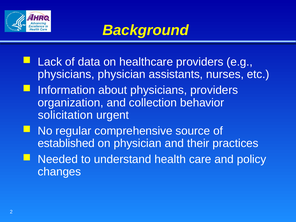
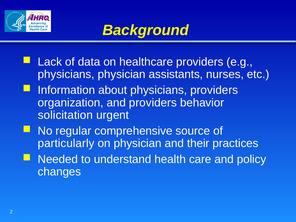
and collection: collection -> providers
established: established -> particularly
